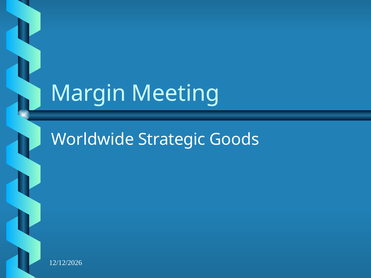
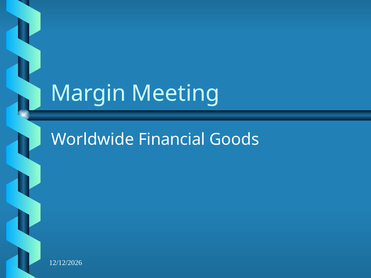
Strategic: Strategic -> Financial
